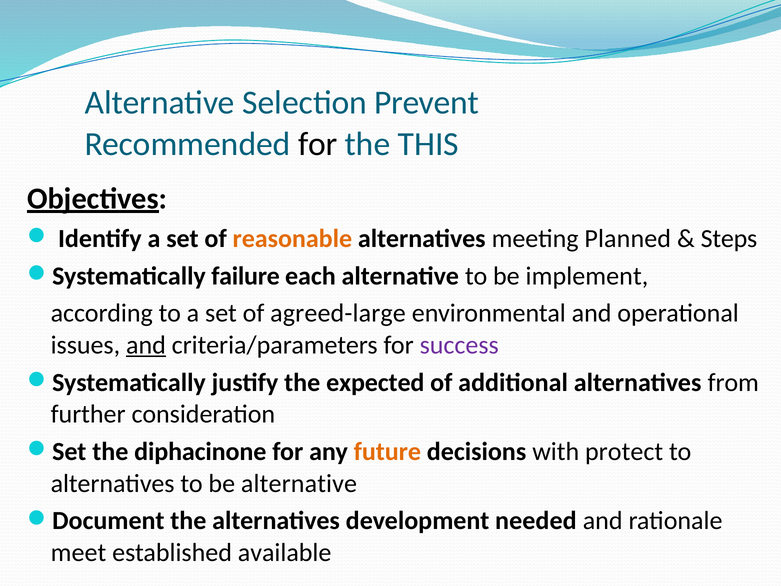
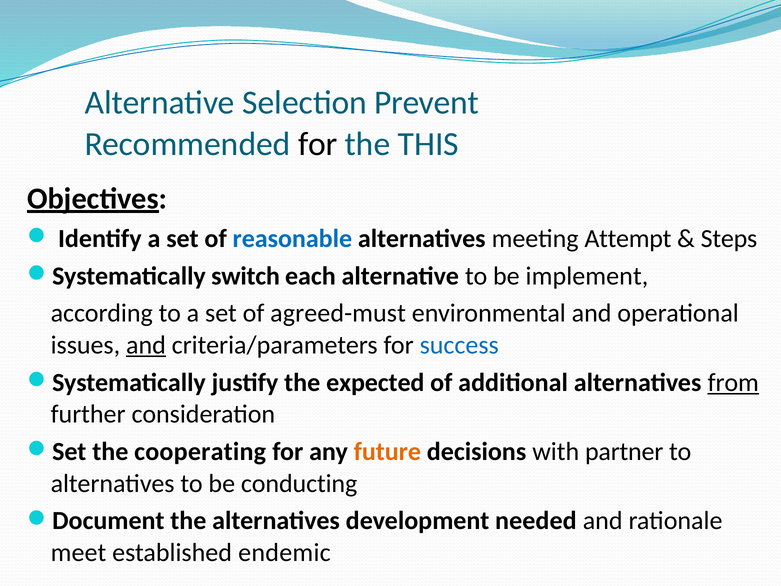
reasonable colour: orange -> blue
Planned: Planned -> Attempt
failure: failure -> switch
agreed-large: agreed-large -> agreed-must
success colour: purple -> blue
from underline: none -> present
diphacinone: diphacinone -> cooperating
protect: protect -> partner
be alternative: alternative -> conducting
available: available -> endemic
